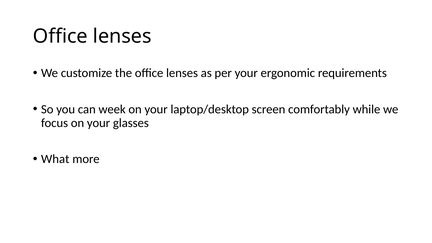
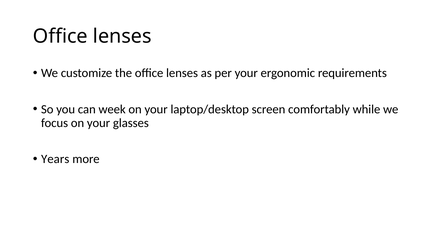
What: What -> Years
